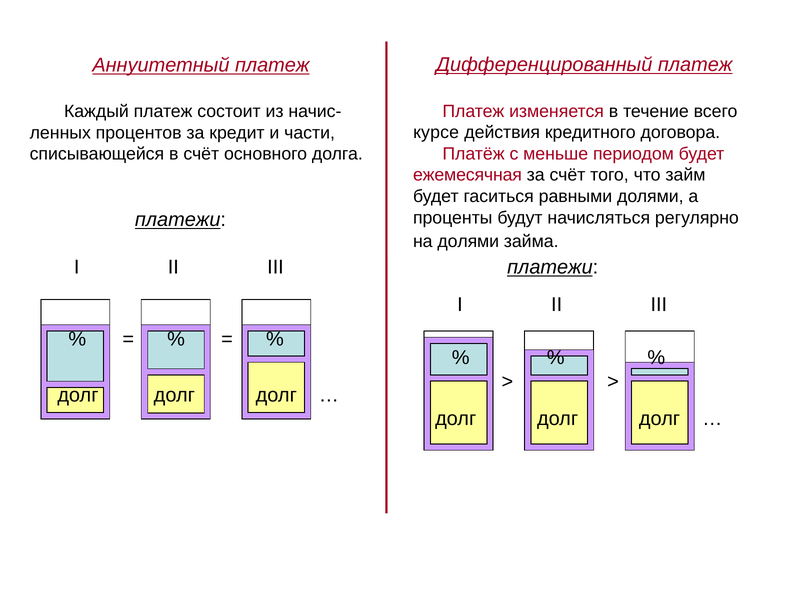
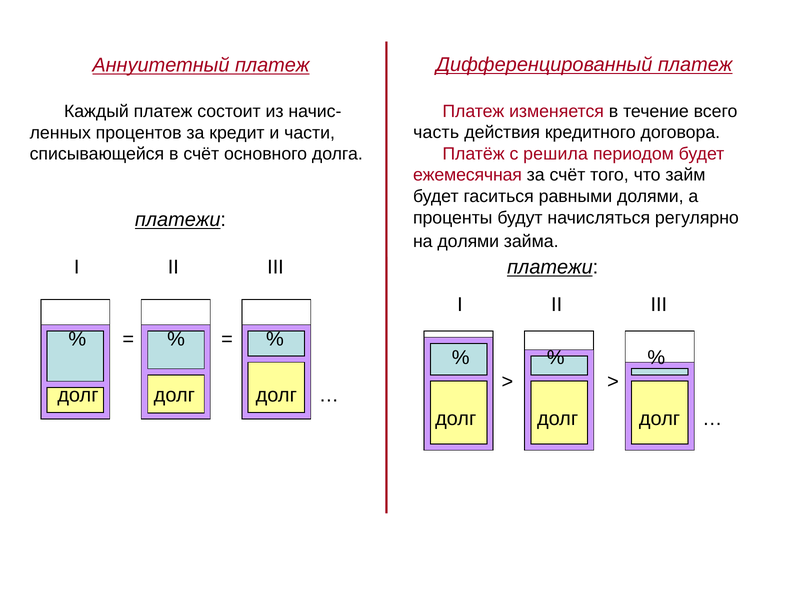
курсе: курсе -> часть
меньше: меньше -> решила
